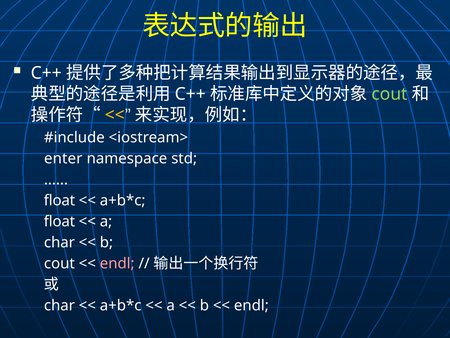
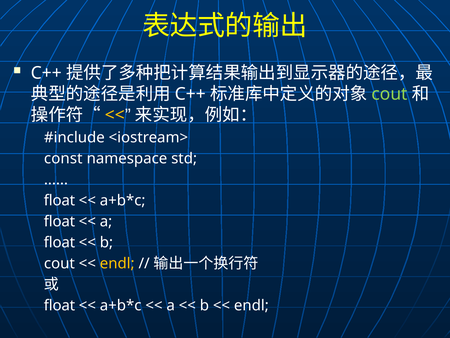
enter: enter -> const
char at (59, 242): char -> float
endl at (117, 263) colour: pink -> yellow
char at (59, 305): char -> float
